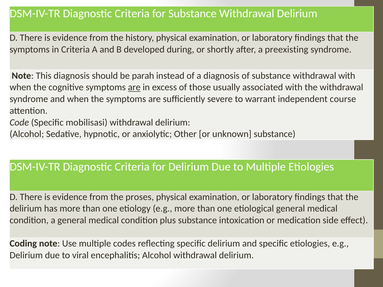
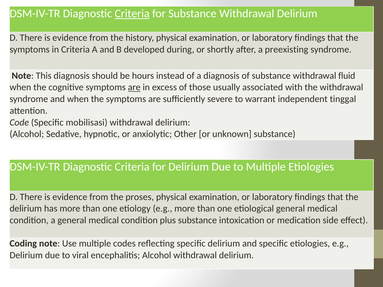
Criteria at (132, 14) underline: none -> present
parah: parah -> hours
withdrawal with: with -> fluid
course: course -> tinggal
